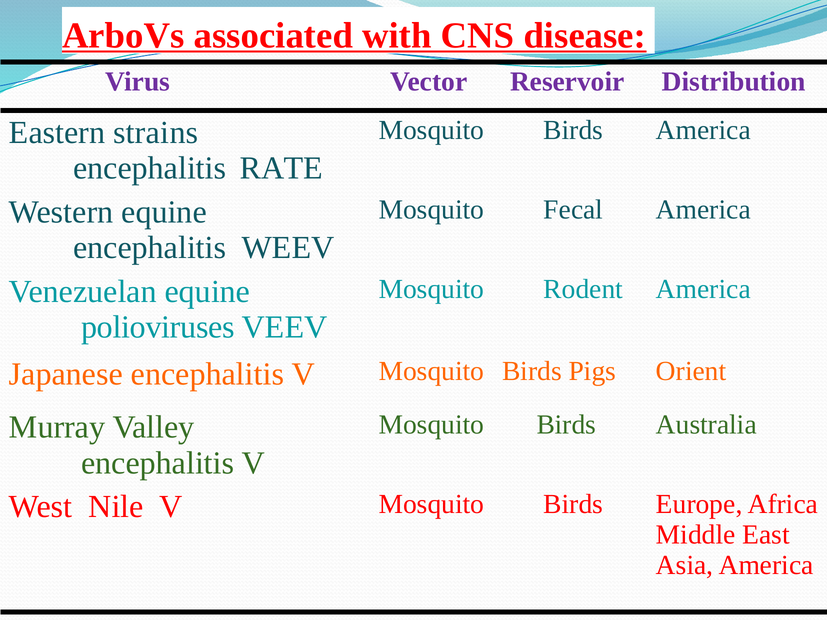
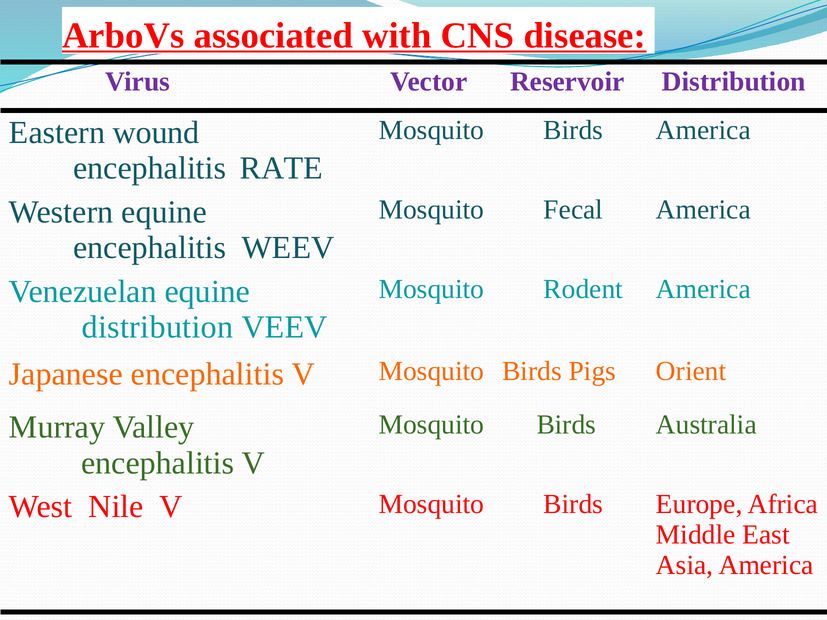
strains: strains -> wound
polioviruses at (158, 327): polioviruses -> distribution
